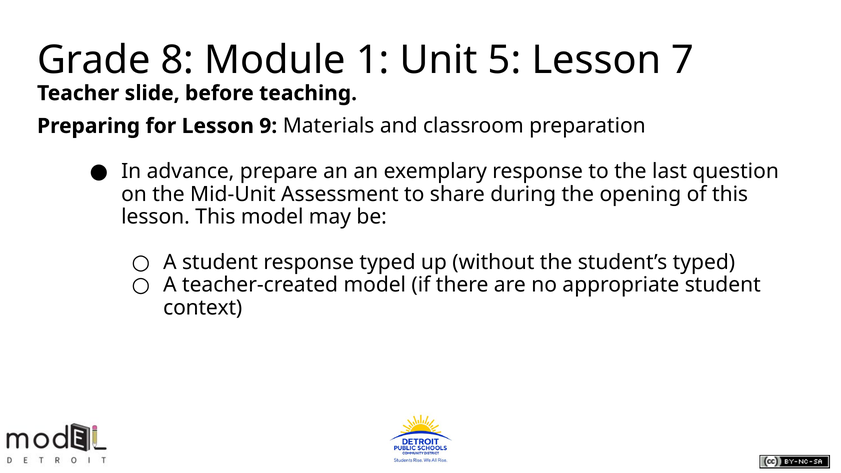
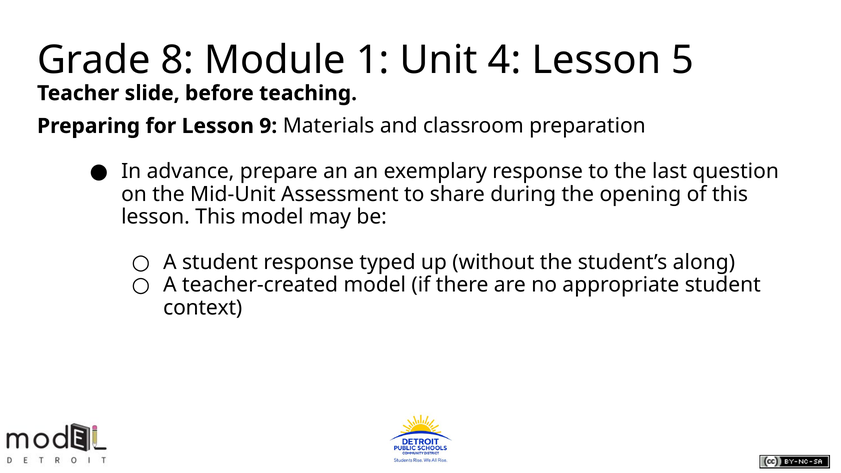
5: 5 -> 4
7: 7 -> 5
student’s typed: typed -> along
